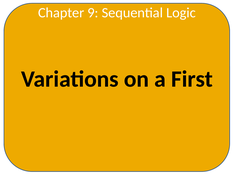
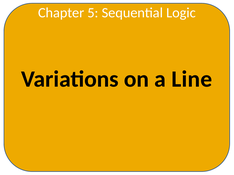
9: 9 -> 5
First: First -> Line
